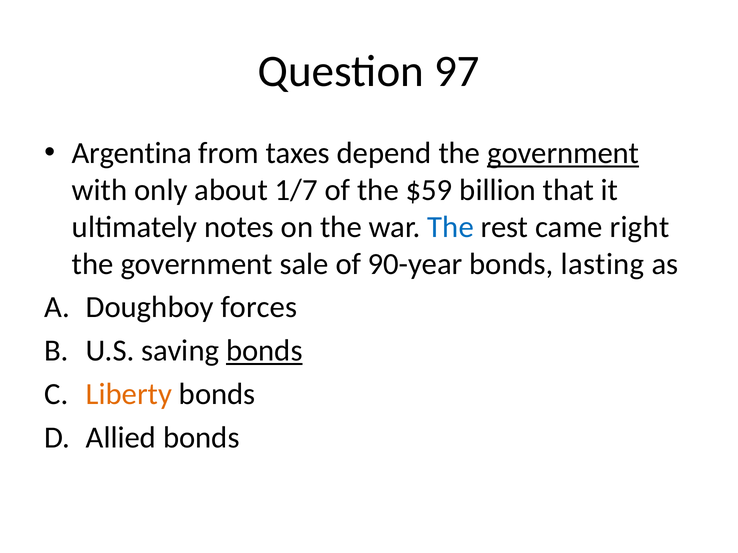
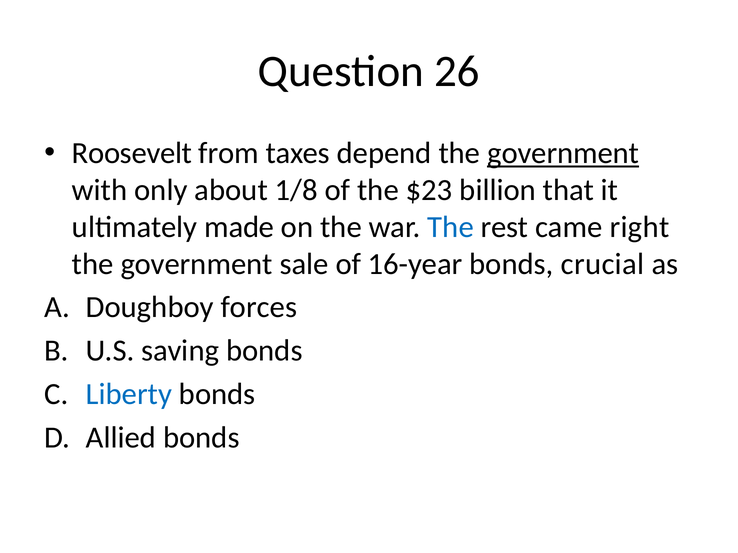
97: 97 -> 26
Argentina: Argentina -> Roosevelt
1/7: 1/7 -> 1/8
$59: $59 -> $23
notes: notes -> made
90-year: 90-year -> 16-year
lasting: lasting -> crucial
bonds at (264, 351) underline: present -> none
Liberty colour: orange -> blue
